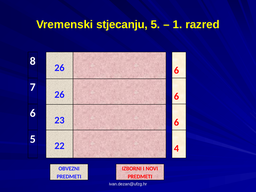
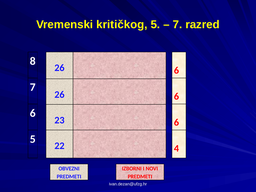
stjecanju: stjecanju -> kritičkog
1 at (178, 25): 1 -> 7
